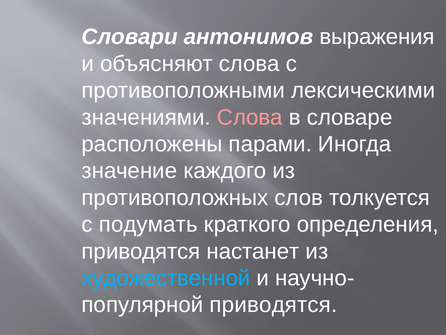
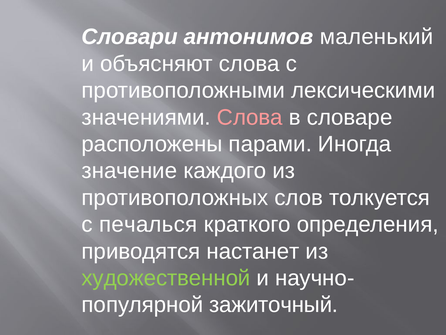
выражения: выражения -> маленький
подумать: подумать -> печалься
художественной colour: light blue -> light green
приводятся at (273, 304): приводятся -> зажиточный
